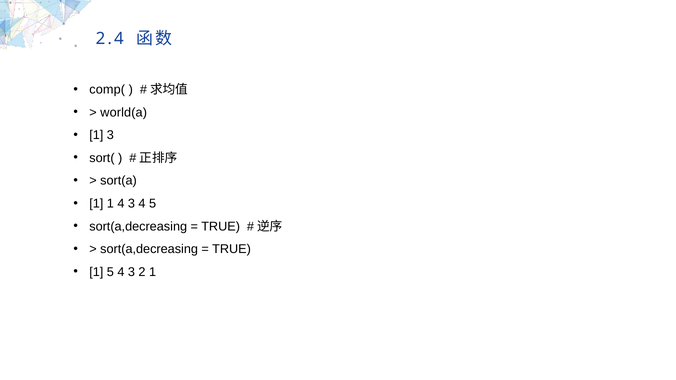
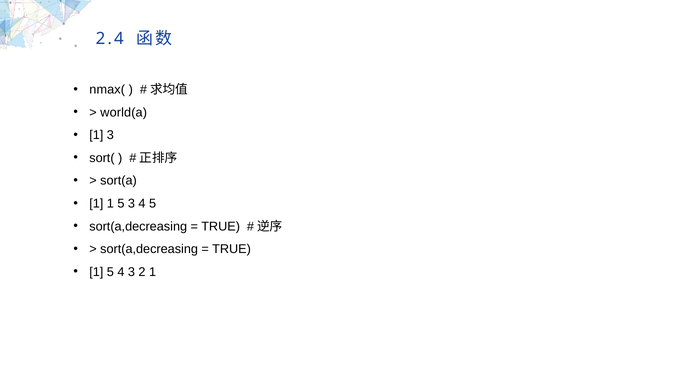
comp(: comp( -> nmax(
1 1 4: 4 -> 5
